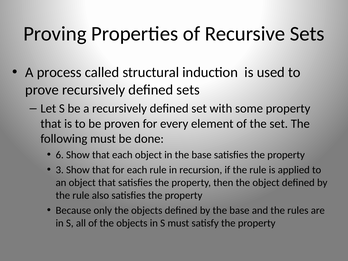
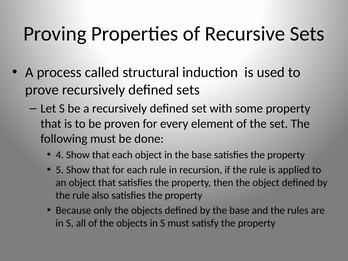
6: 6 -> 4
3: 3 -> 5
